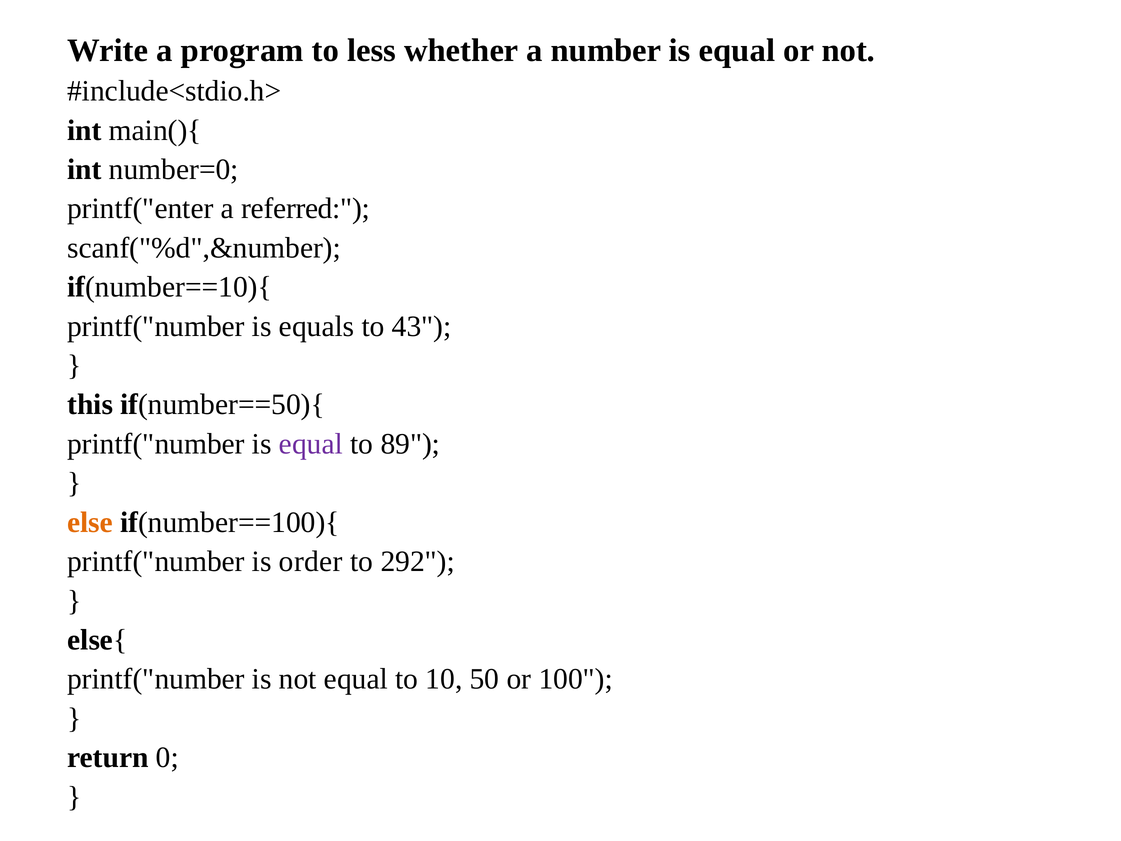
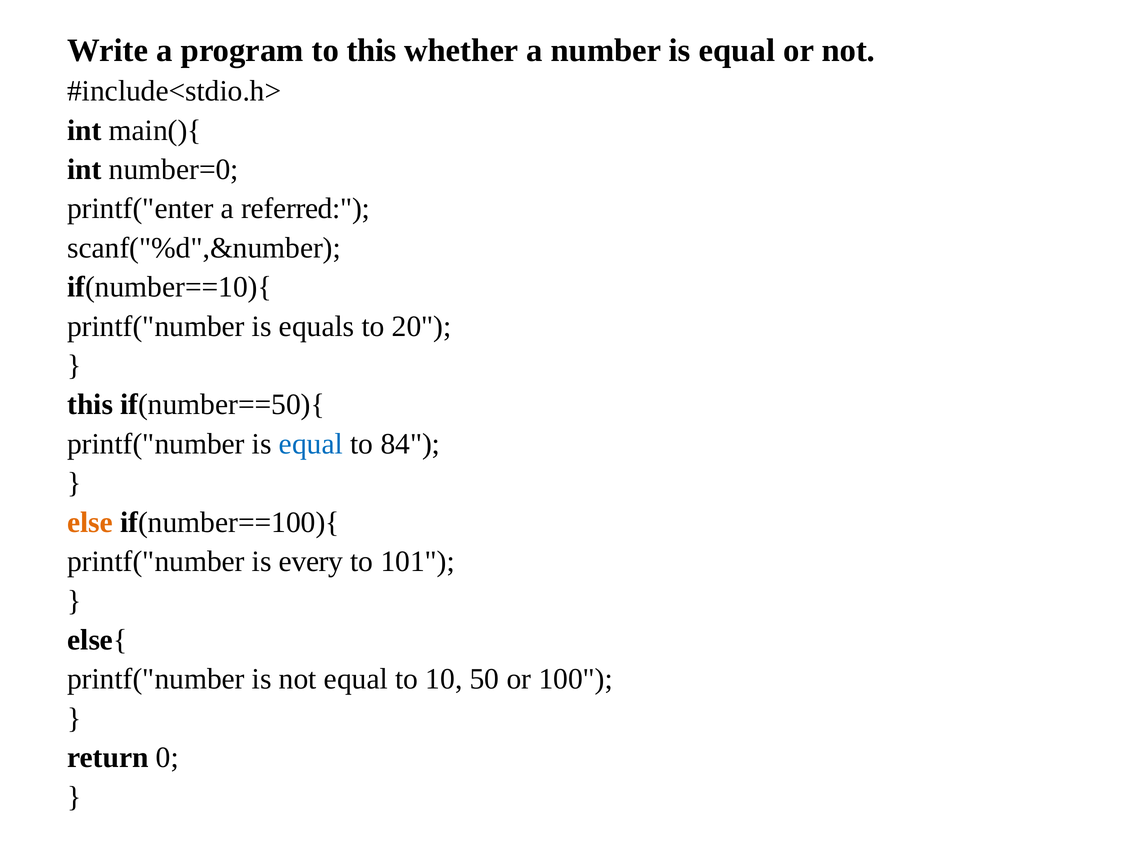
to less: less -> this
43: 43 -> 20
equal at (311, 444) colour: purple -> blue
89: 89 -> 84
order: order -> every
292: 292 -> 101
